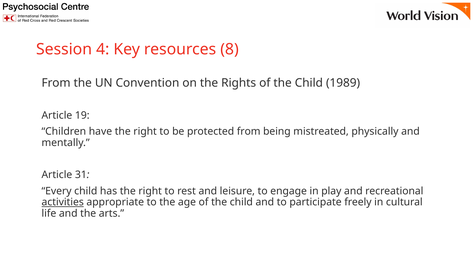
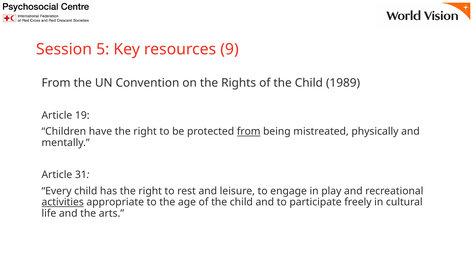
4: 4 -> 5
8: 8 -> 9
from at (249, 132) underline: none -> present
